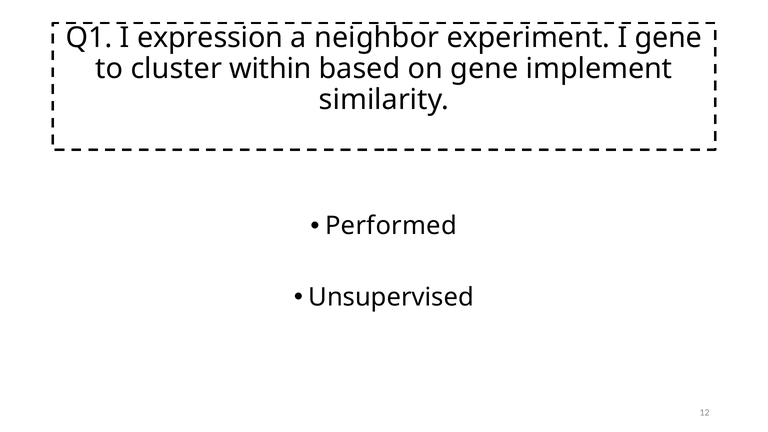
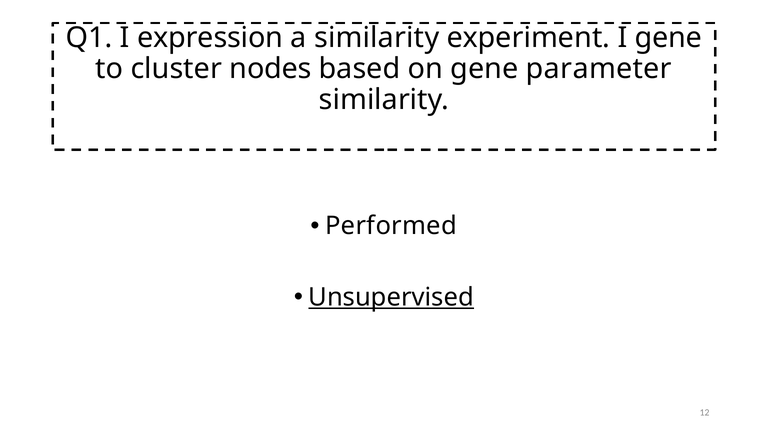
a neighbor: neighbor -> similarity
within: within -> nodes
implement: implement -> parameter
Unsupervised underline: none -> present
